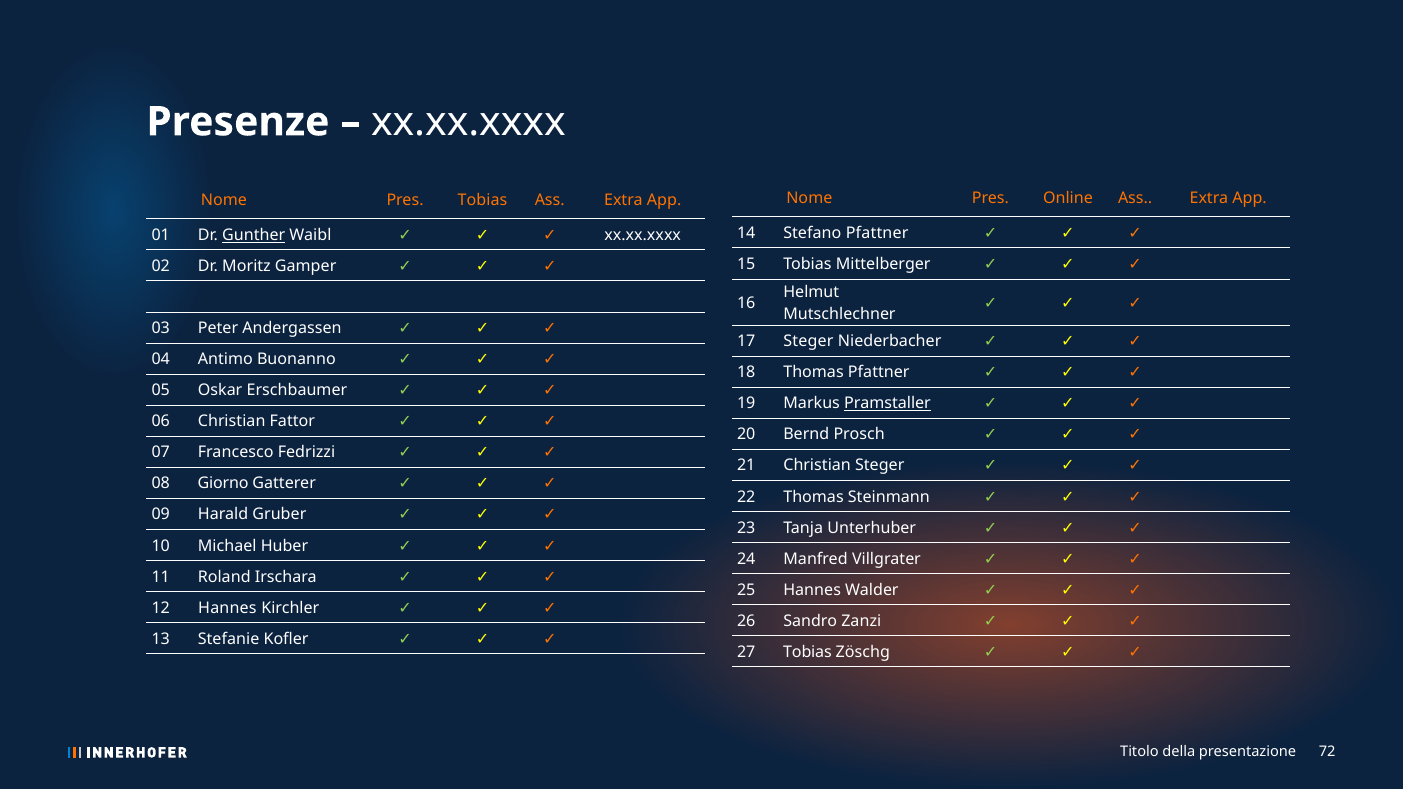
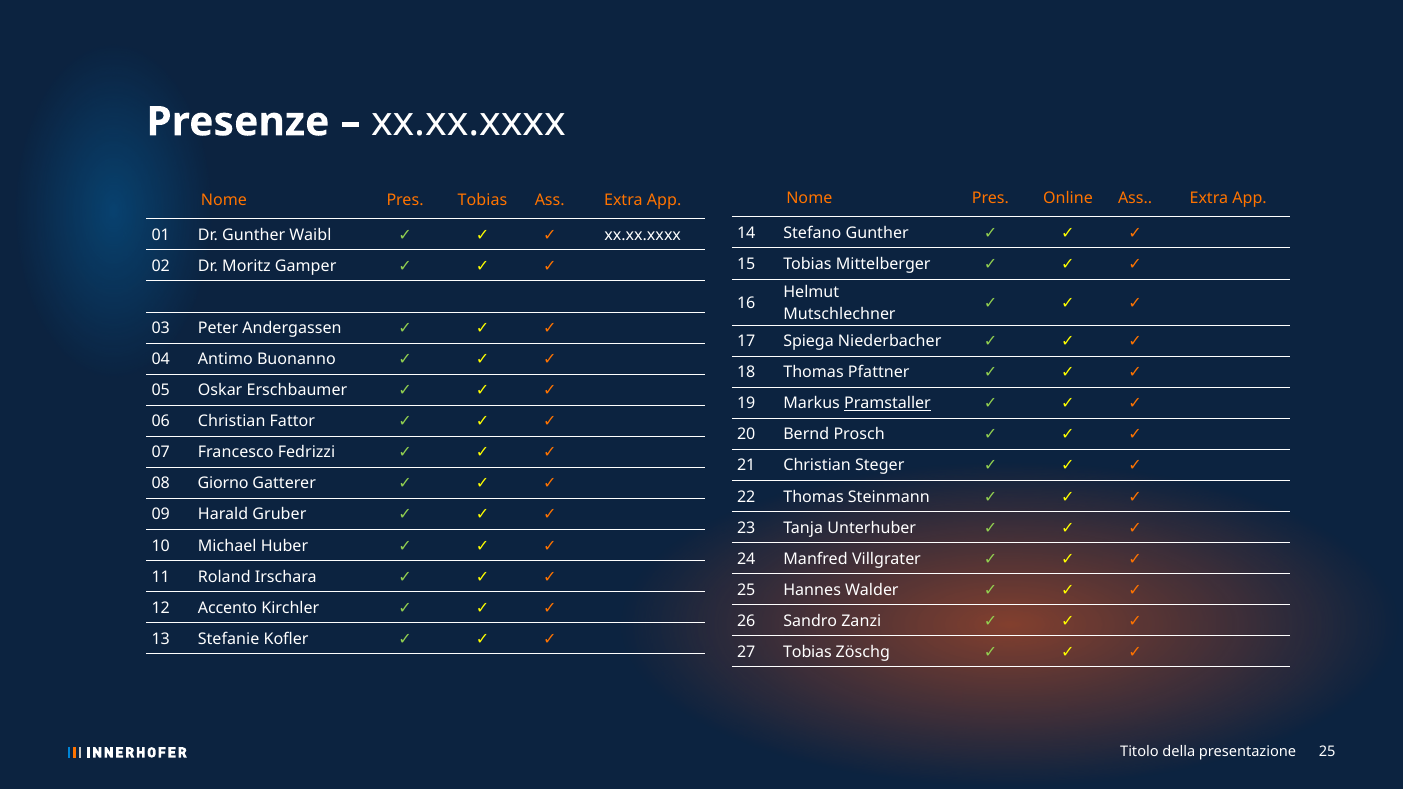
Stefano Pfattner: Pfattner -> Gunther
Gunther at (254, 235) underline: present -> none
17 Steger: Steger -> Spiega
12 Hannes: Hannes -> Accento
presentazione 72: 72 -> 25
